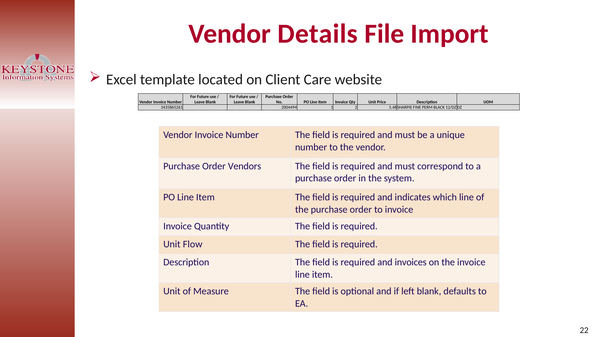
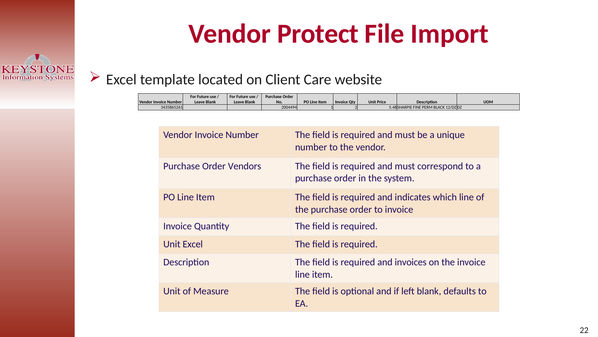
Details: Details -> Protect
Unit Flow: Flow -> Excel
